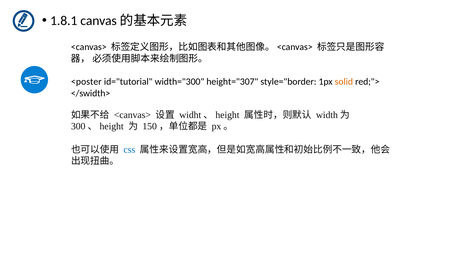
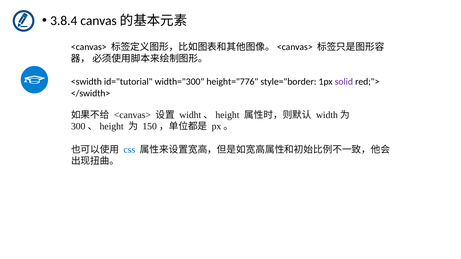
1.8.1: 1.8.1 -> 3.8.4
<poster: <poster -> <swidth
height="307: height="307 -> height="776
solid colour: orange -> purple
